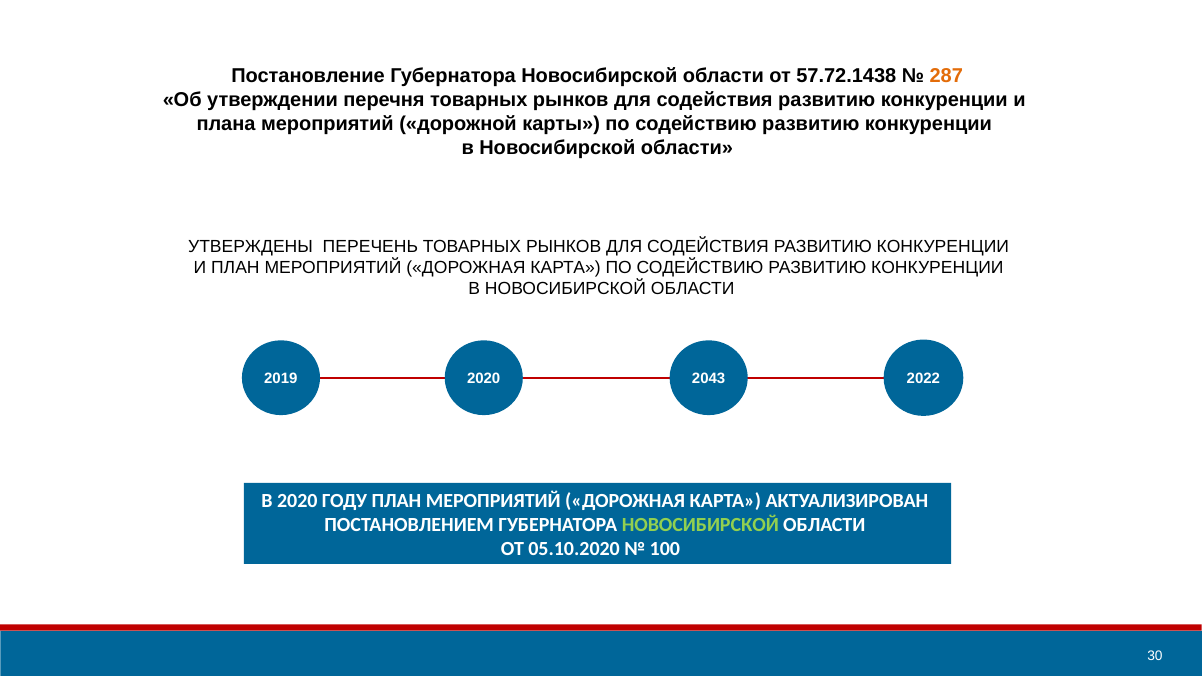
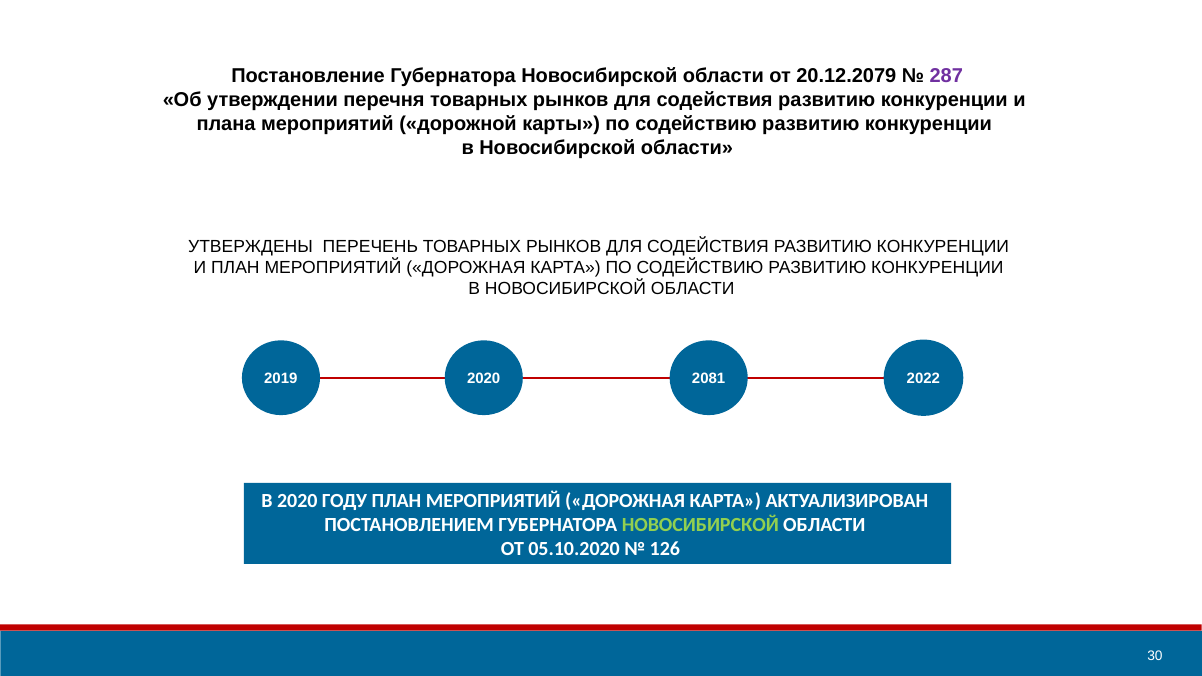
57.72.1438: 57.72.1438 -> 20.12.2079
287 colour: orange -> purple
2043: 2043 -> 2081
100: 100 -> 126
